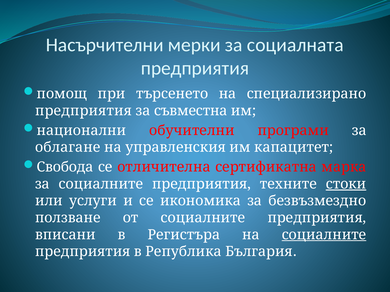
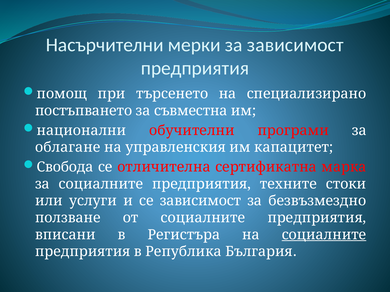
за социалната: социалната -> зависимост
предприятия at (83, 111): предприятия -> постъпването
стоки underline: present -> none
се икономика: икономика -> зависимост
